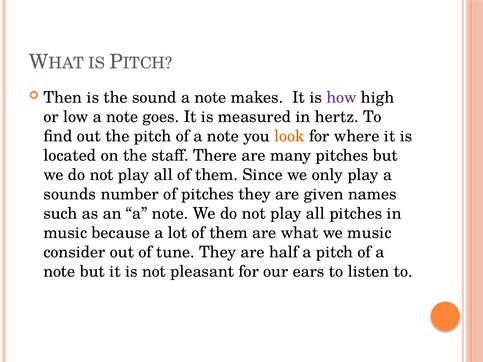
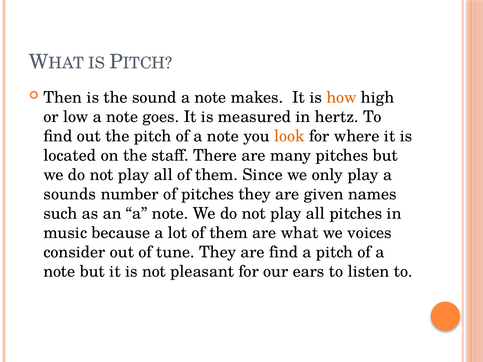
how colour: purple -> orange
we music: music -> voices
are half: half -> find
